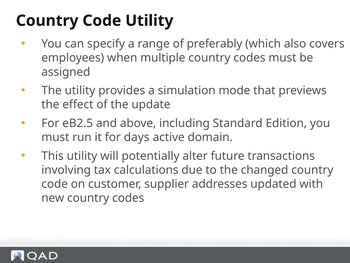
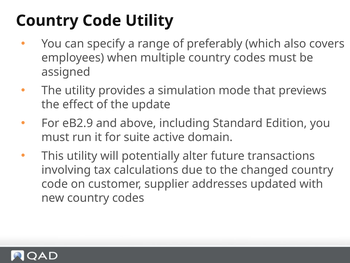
eB2.5: eB2.5 -> eB2.9
days: days -> suite
